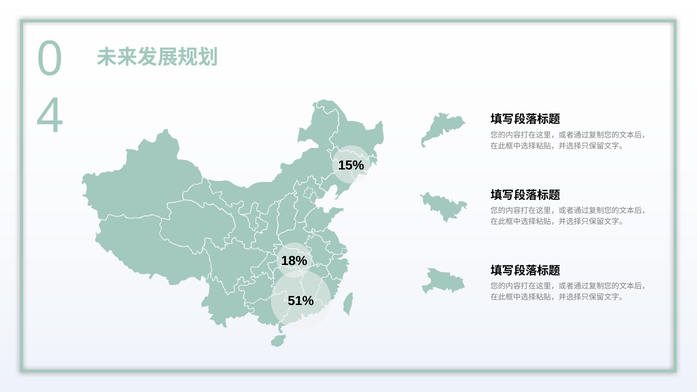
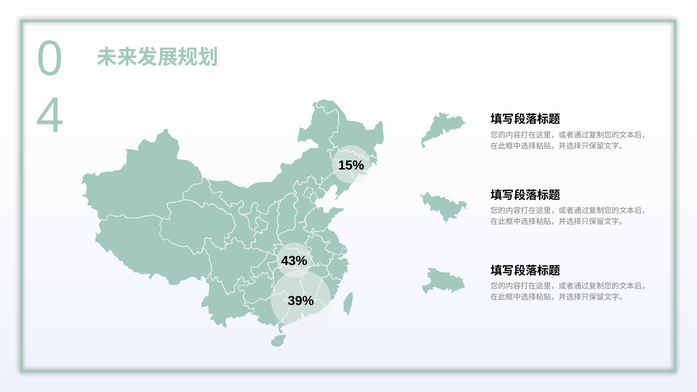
18%: 18% -> 43%
51%: 51% -> 39%
